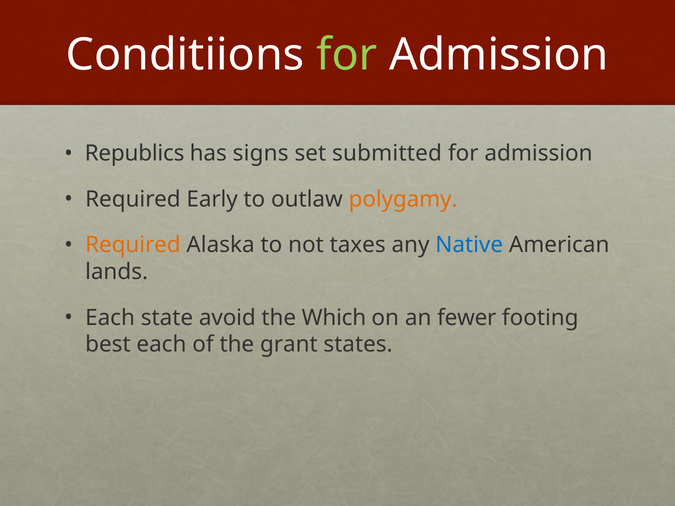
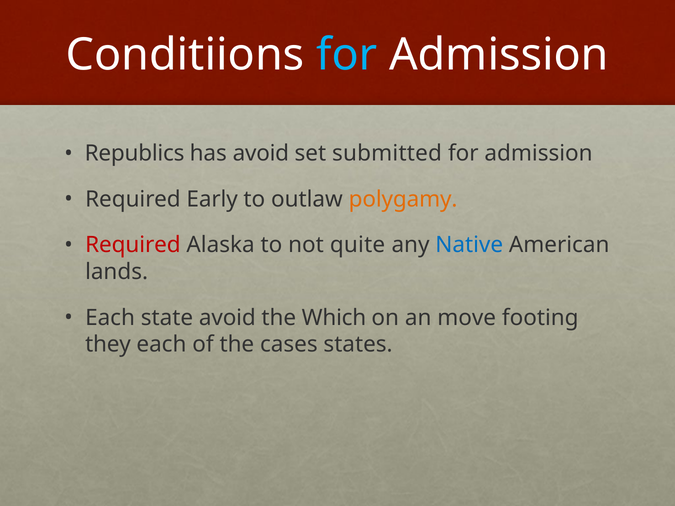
for at (347, 55) colour: light green -> light blue
has signs: signs -> avoid
Required at (133, 245) colour: orange -> red
taxes: taxes -> quite
fewer: fewer -> move
best: best -> they
grant: grant -> cases
